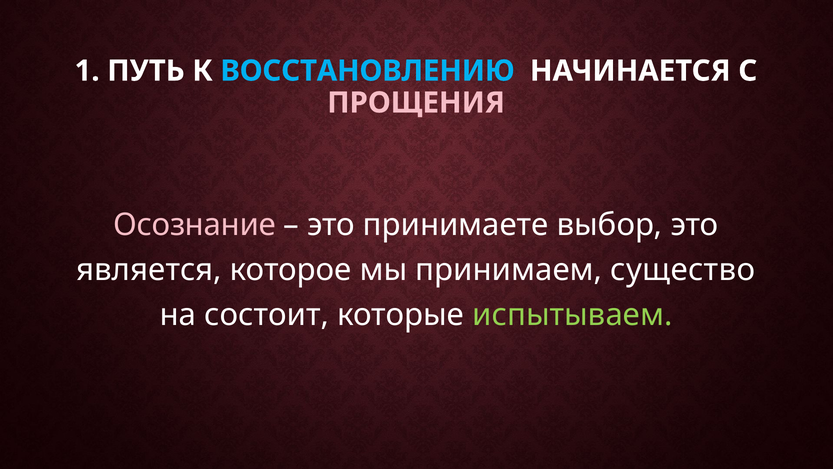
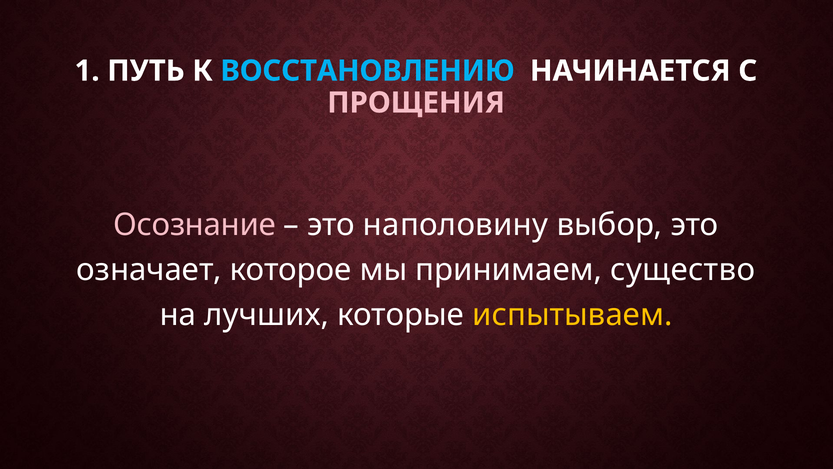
принимаете: принимаете -> наполовину
является: является -> означает
состоит: состоит -> лучших
испытываем colour: light green -> yellow
